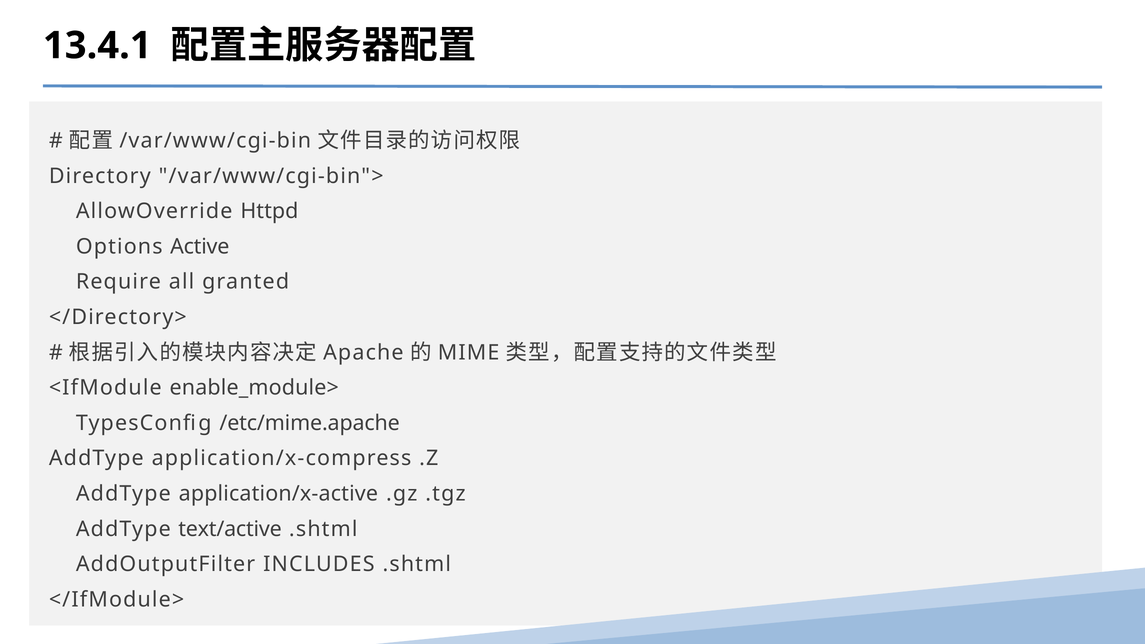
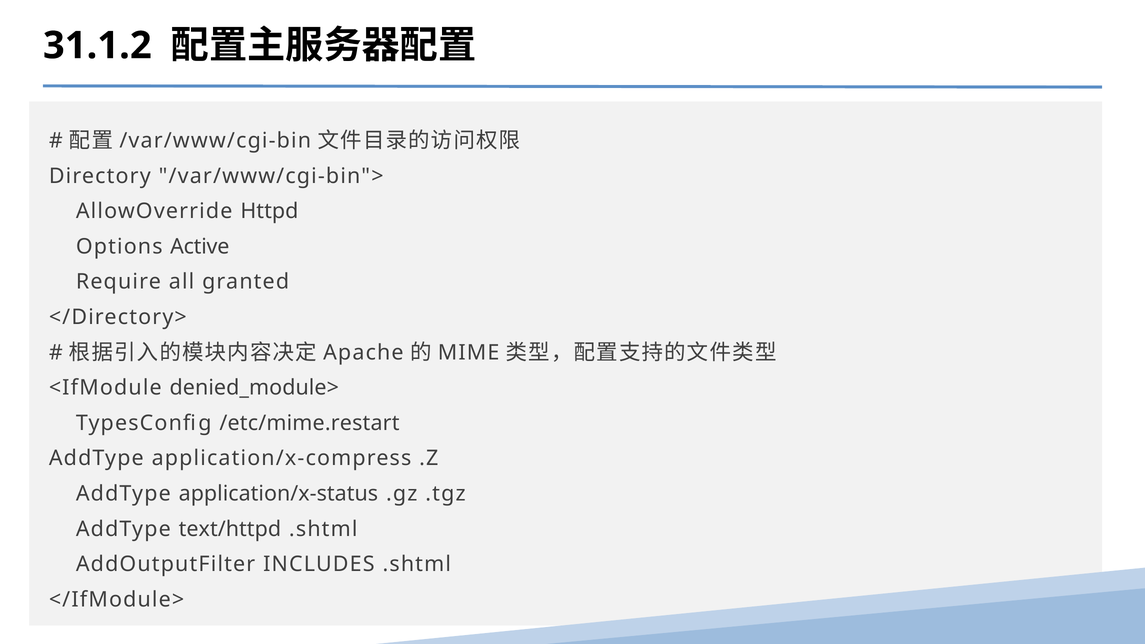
13.4.1: 13.4.1 -> 31.1.2
enable_module>: enable_module> -> denied_module>
/etc/mime.apache: /etc/mime.apache -> /etc/mime.restart
application/x-active: application/x-active -> application/x-status
text/active: text/active -> text/httpd
